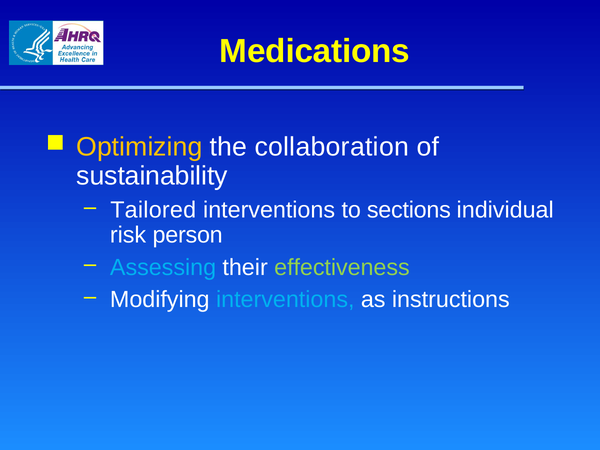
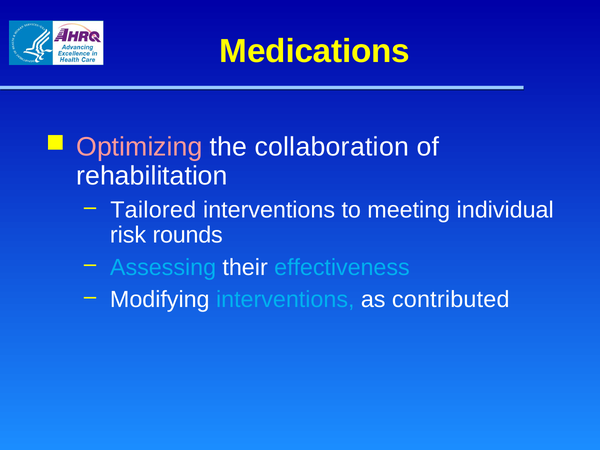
Optimizing colour: yellow -> pink
sustainability: sustainability -> rehabilitation
sections: sections -> meeting
person: person -> rounds
effectiveness colour: light green -> light blue
instructions: instructions -> contributed
